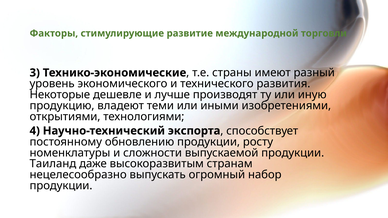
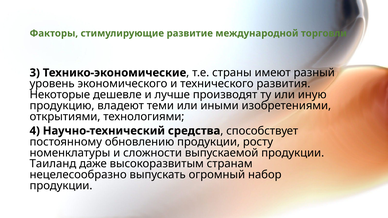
экспорта: экспорта -> средства
